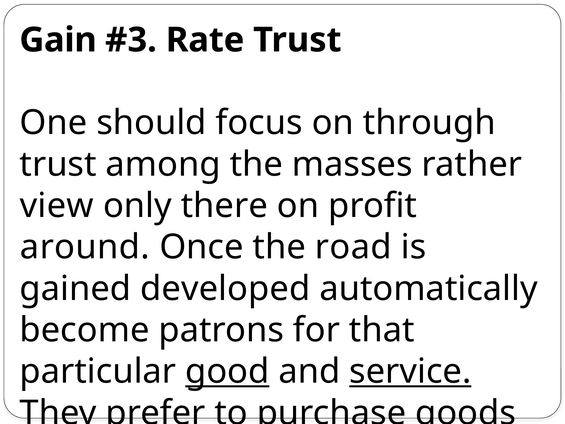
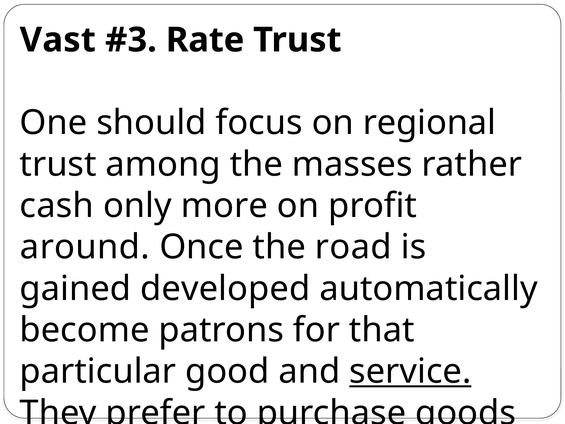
Gain: Gain -> Vast
through: through -> regional
view: view -> cash
there: there -> more
good underline: present -> none
